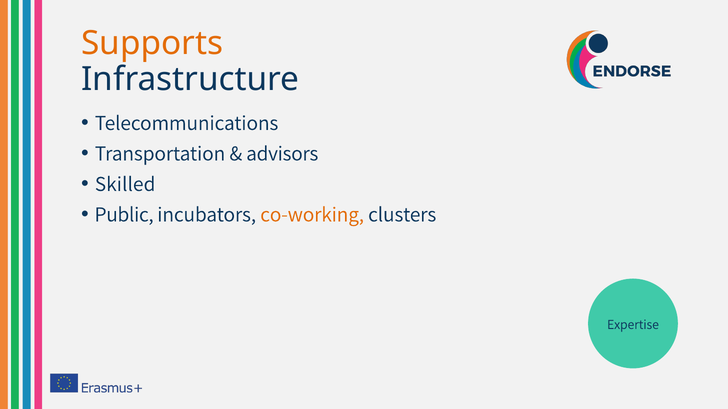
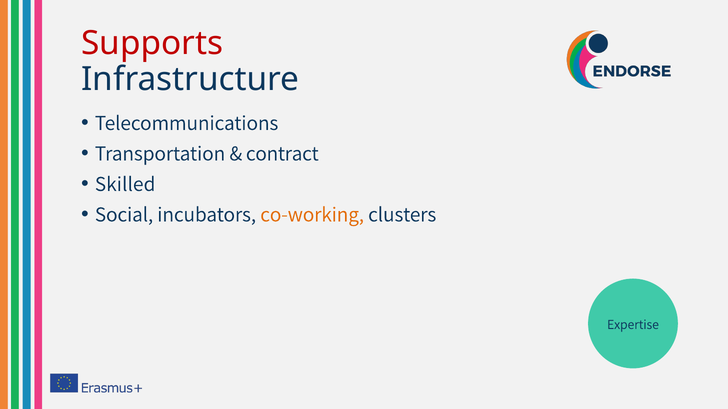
Supports colour: orange -> red
advisors: advisors -> contract
Public: Public -> Social
